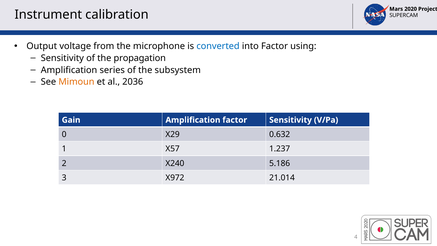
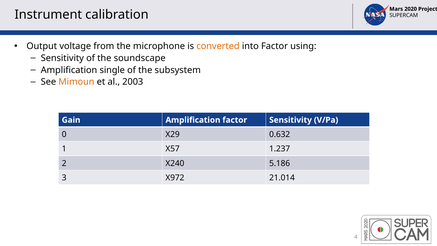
converted colour: blue -> orange
propagation: propagation -> soundscape
series: series -> single
2036: 2036 -> 2003
